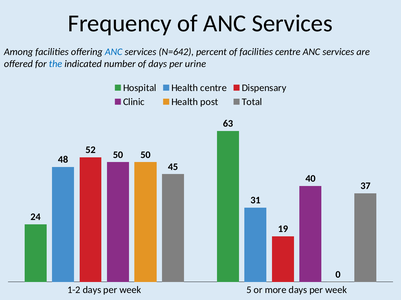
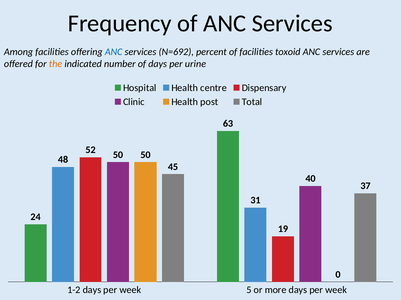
N=642: N=642 -> N=692
facilities centre: centre -> toxoid
the colour: blue -> orange
